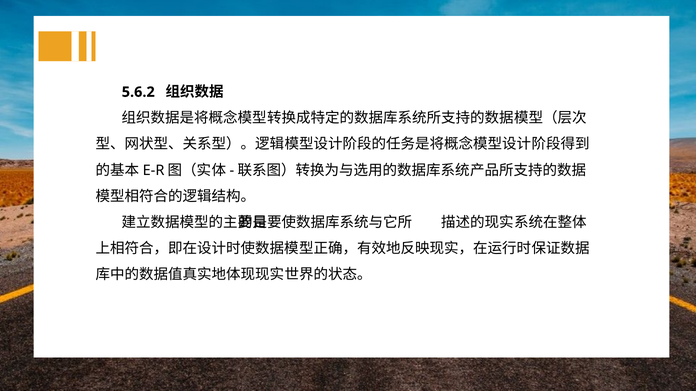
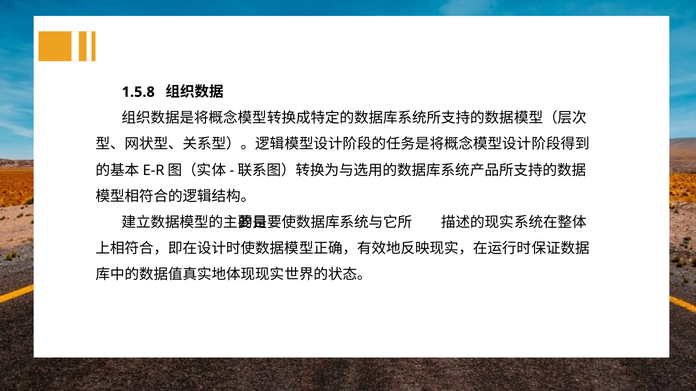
5.6.2: 5.6.2 -> 1.5.8
